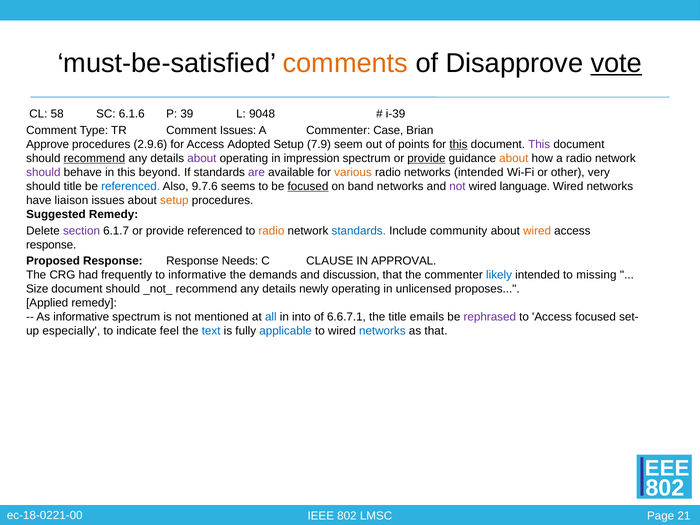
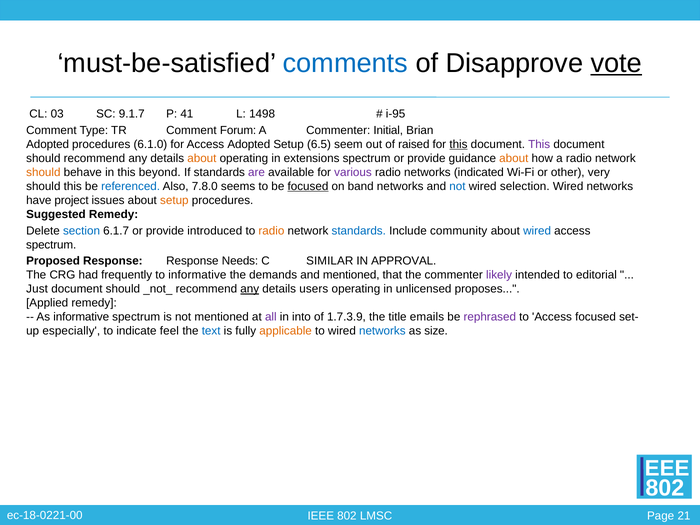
comments colour: orange -> blue
58: 58 -> 03
6.1.6: 6.1.6 -> 9.1.7
39: 39 -> 41
9048: 9048 -> 1498
i-39: i-39 -> i-95
Comment Issues: Issues -> Forum
Case: Case -> Initial
Approve at (48, 144): Approve -> Adopted
2.9.6: 2.9.6 -> 6.1.0
7.9: 7.9 -> 6.5
points: points -> raised
recommend at (94, 158) underline: present -> none
about at (202, 158) colour: purple -> orange
impression: impression -> extensions
provide at (426, 158) underline: present -> none
should at (43, 172) colour: purple -> orange
various colour: orange -> purple
networks intended: intended -> indicated
should title: title -> this
9.7.6: 9.7.6 -> 7.8.0
not at (457, 186) colour: purple -> blue
language: language -> selection
liaison: liaison -> project
section colour: purple -> blue
provide referenced: referenced -> introduced
wired at (537, 231) colour: orange -> blue
response at (51, 245): response -> spectrum
CLAUSE: CLAUSE -> SIMILAR
and discussion: discussion -> mentioned
likely colour: blue -> purple
missing: missing -> editorial
Size: Size -> Just
any at (250, 289) underline: none -> present
newly: newly -> users
all colour: blue -> purple
6.6.7.1: 6.6.7.1 -> 1.7.3.9
applicable colour: blue -> orange
as that: that -> size
